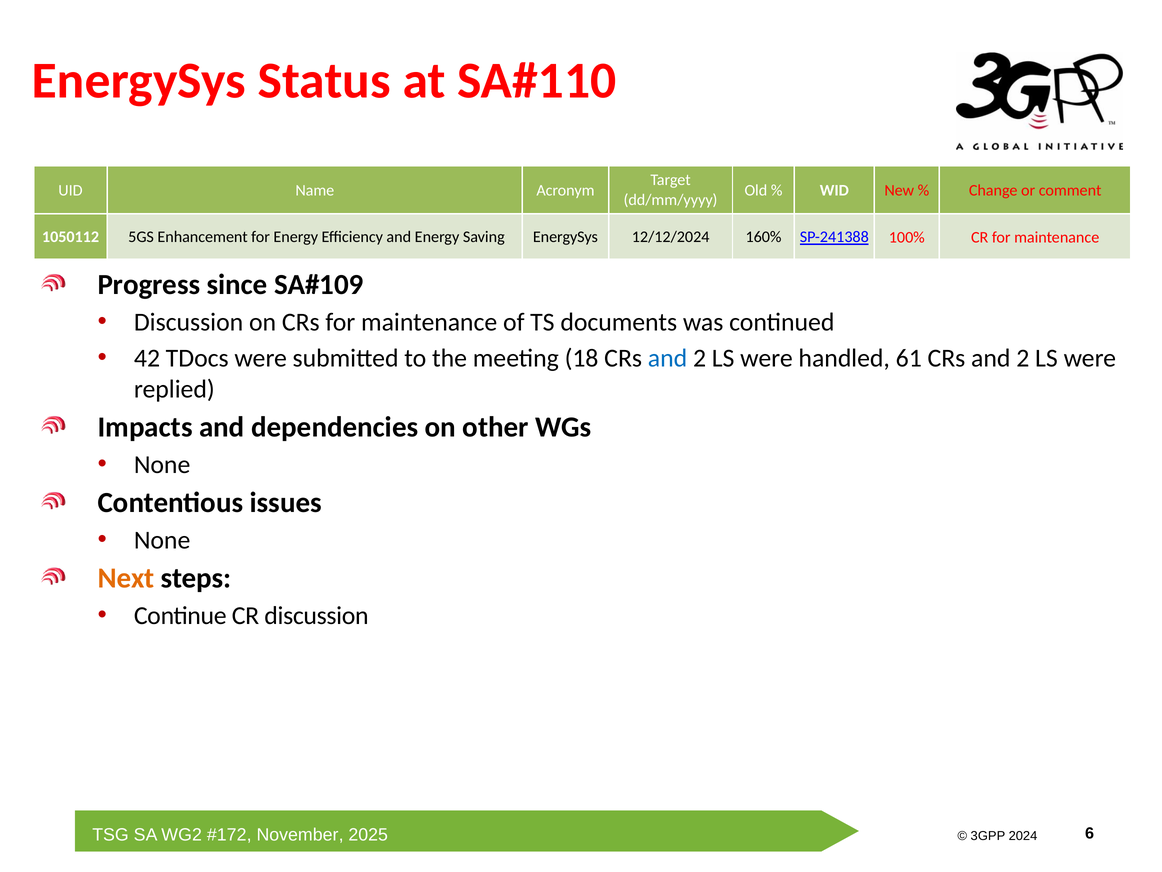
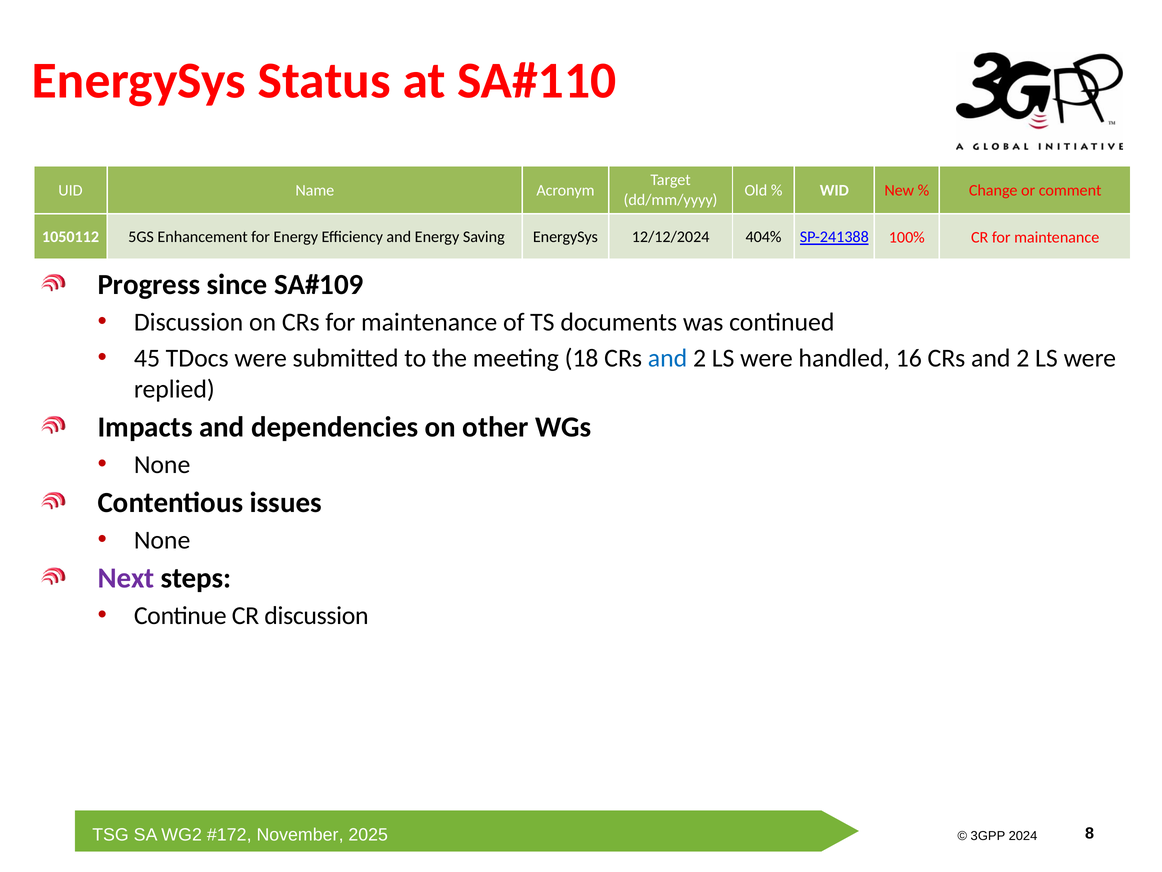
160%: 160% -> 404%
42: 42 -> 45
61: 61 -> 16
Next colour: orange -> purple
6: 6 -> 8
